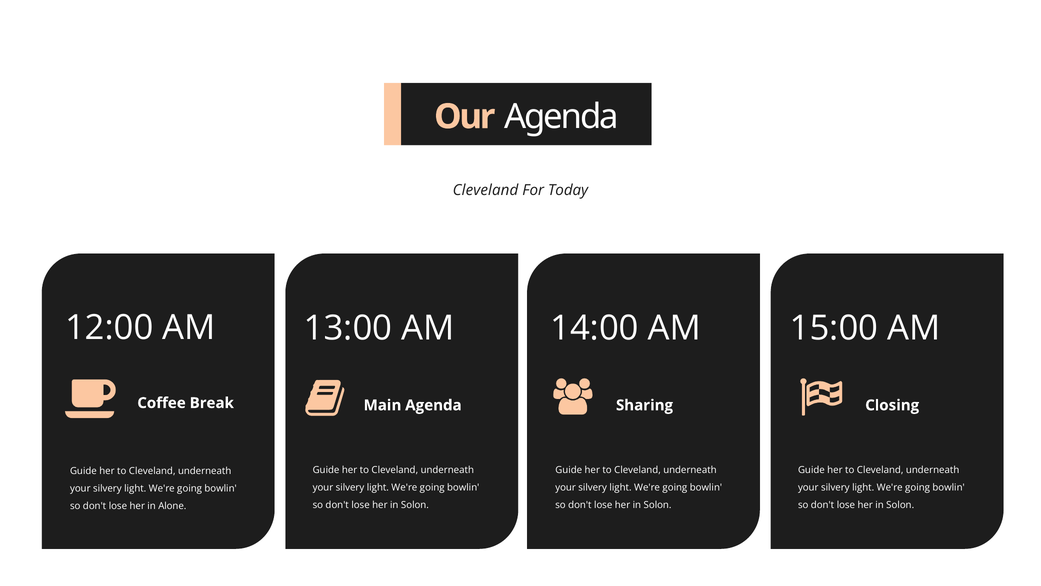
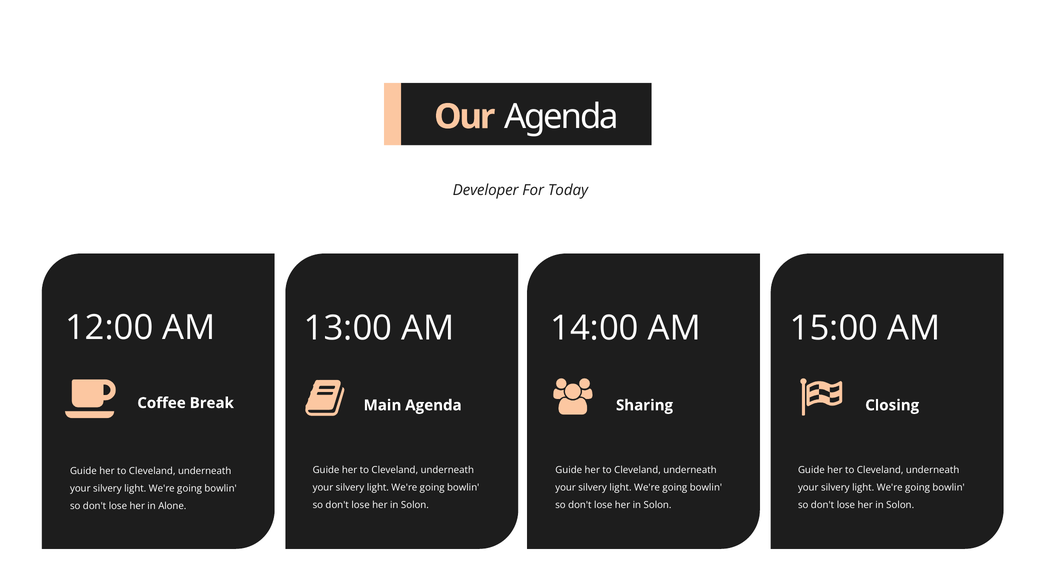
Cleveland at (486, 190): Cleveland -> Developer
